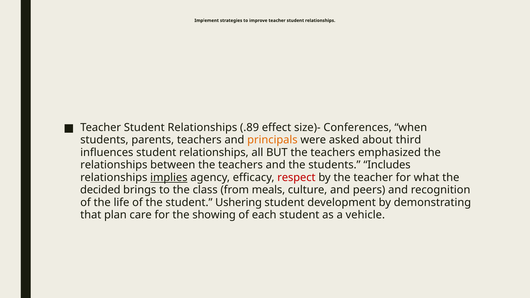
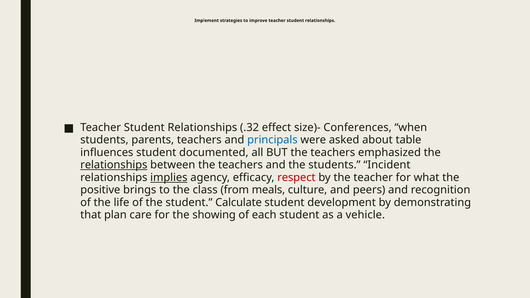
.89: .89 -> .32
principals colour: orange -> blue
third: third -> table
influences student relationships: relationships -> documented
relationships at (114, 165) underline: none -> present
Includes: Includes -> Incident
decided: decided -> positive
Ushering: Ushering -> Calculate
